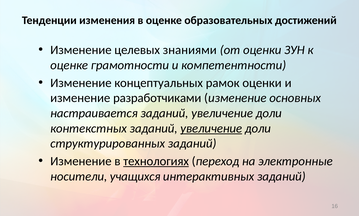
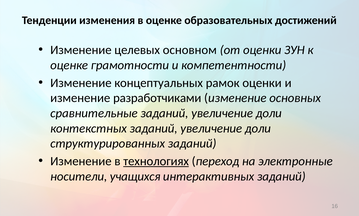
знаниями: знаниями -> основном
настраивается: настраивается -> сравнительные
увеличение at (211, 129) underline: present -> none
